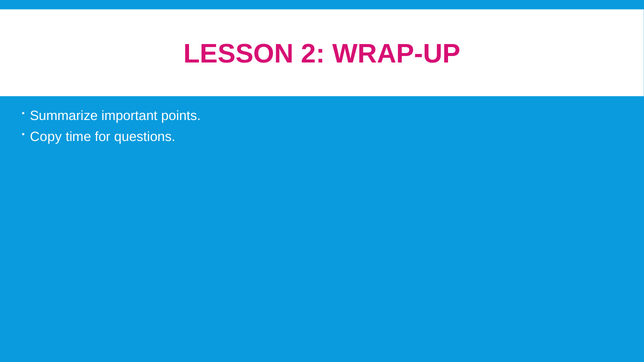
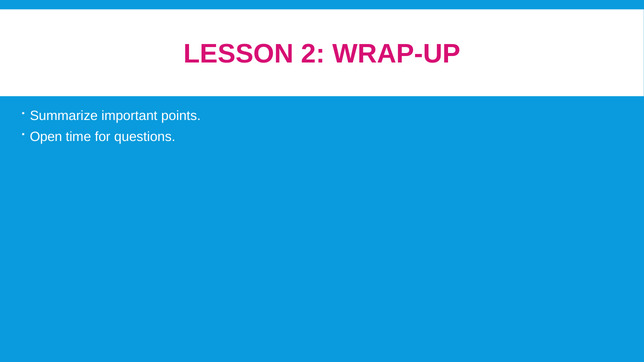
Copy: Copy -> Open
